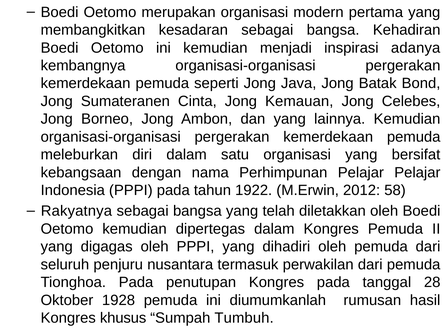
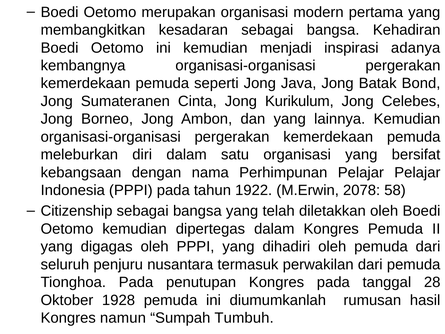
Kemauan: Kemauan -> Kurikulum
2012: 2012 -> 2078
Rakyatnya: Rakyatnya -> Citizenship
khusus: khusus -> namun
